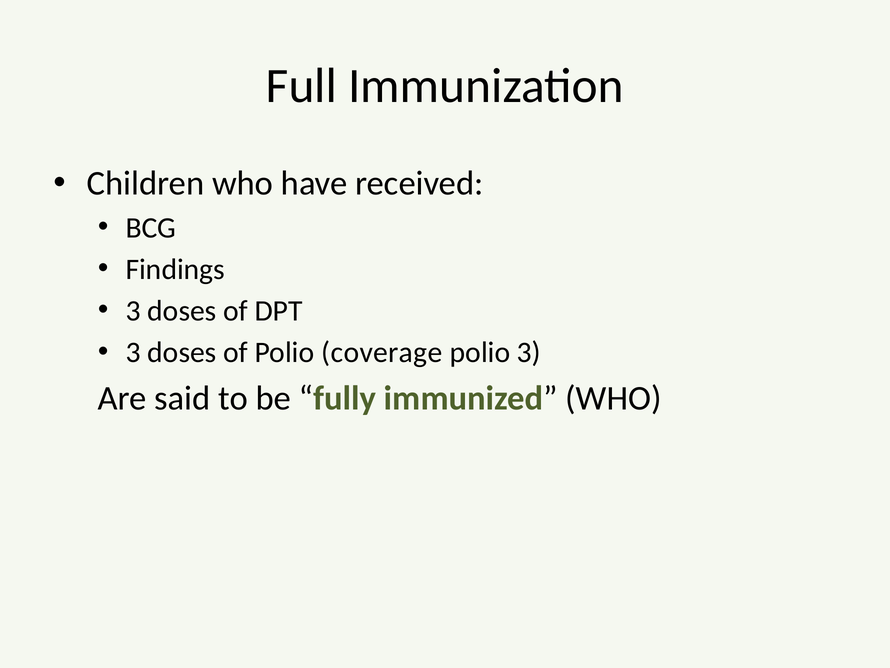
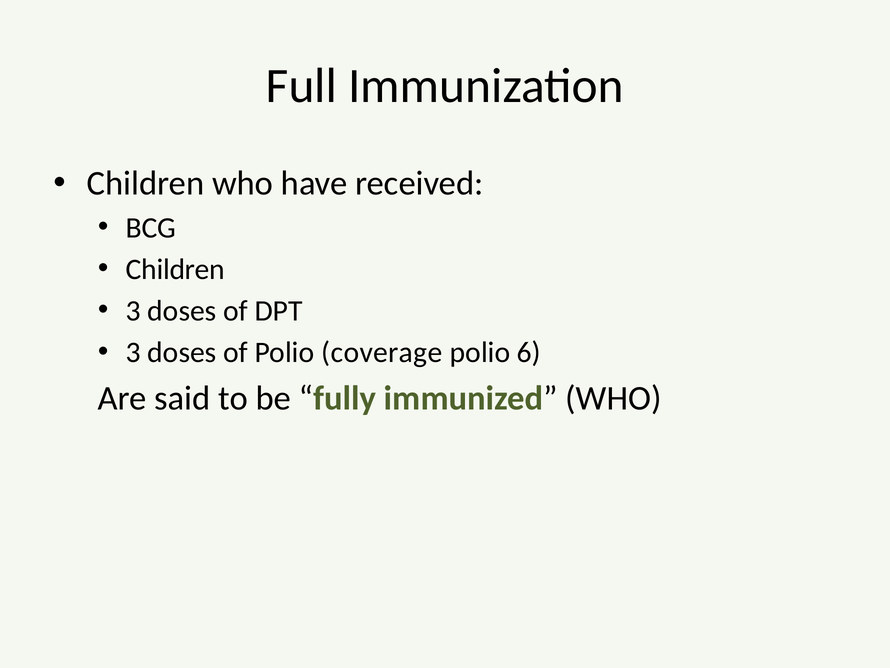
Findings at (175, 269): Findings -> Children
polio 3: 3 -> 6
